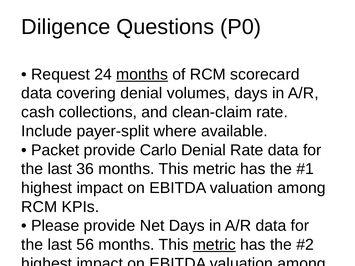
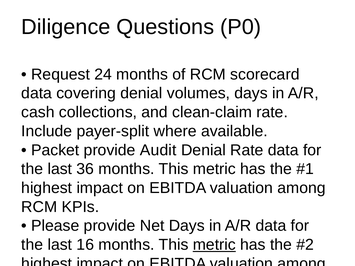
months at (142, 74) underline: present -> none
Carlo: Carlo -> Audit
56: 56 -> 16
